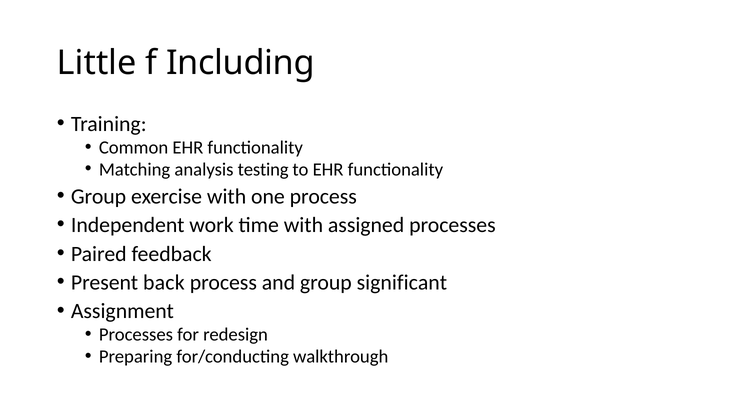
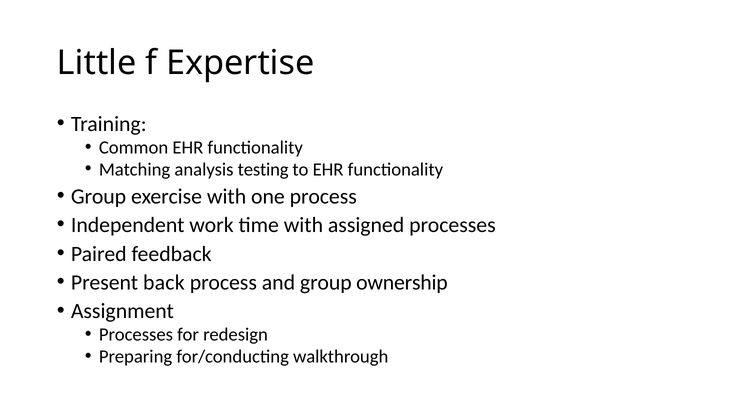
Including: Including -> Expertise
significant: significant -> ownership
